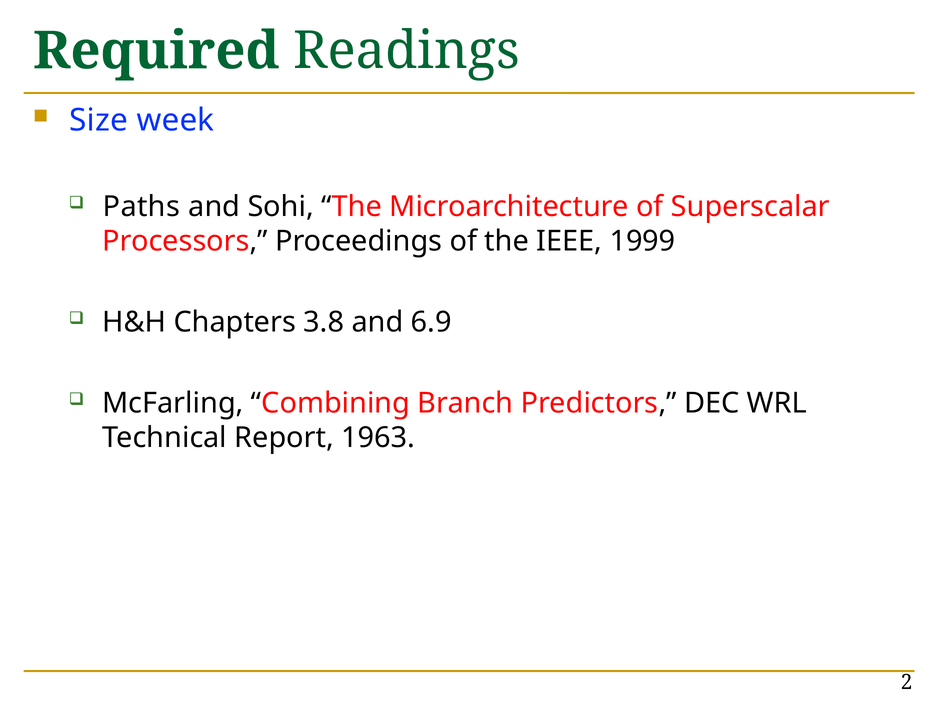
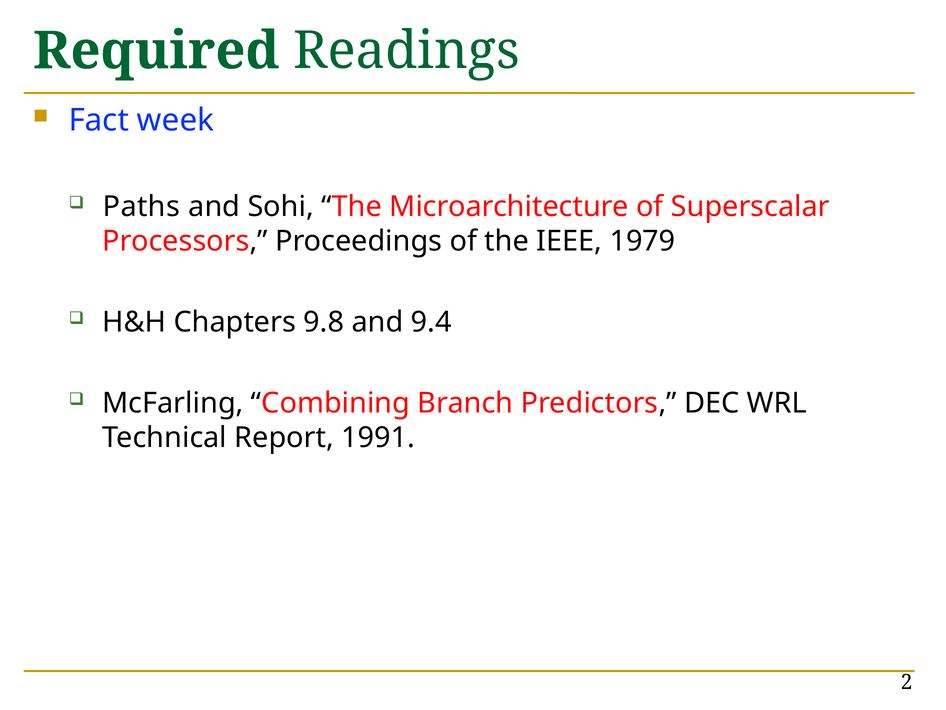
Size: Size -> Fact
1999: 1999 -> 1979
3.8: 3.8 -> 9.8
6.9: 6.9 -> 9.4
1963: 1963 -> 1991
